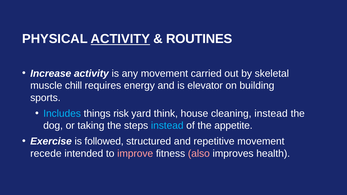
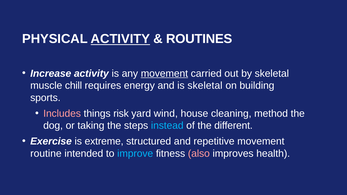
movement at (164, 74) underline: none -> present
is elevator: elevator -> skeletal
Includes colour: light blue -> pink
think: think -> wind
cleaning instead: instead -> method
appetite: appetite -> different
followed: followed -> extreme
recede: recede -> routine
improve colour: pink -> light blue
